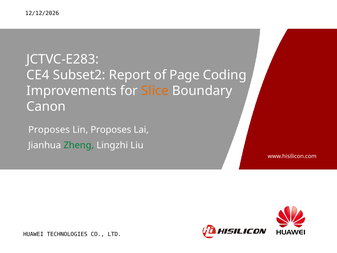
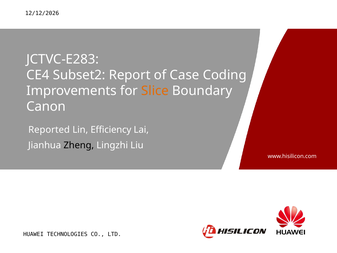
Page: Page -> Case
Proposes at (49, 130): Proposes -> Reported
Lin Proposes: Proposes -> Efficiency
Zheng colour: green -> black
